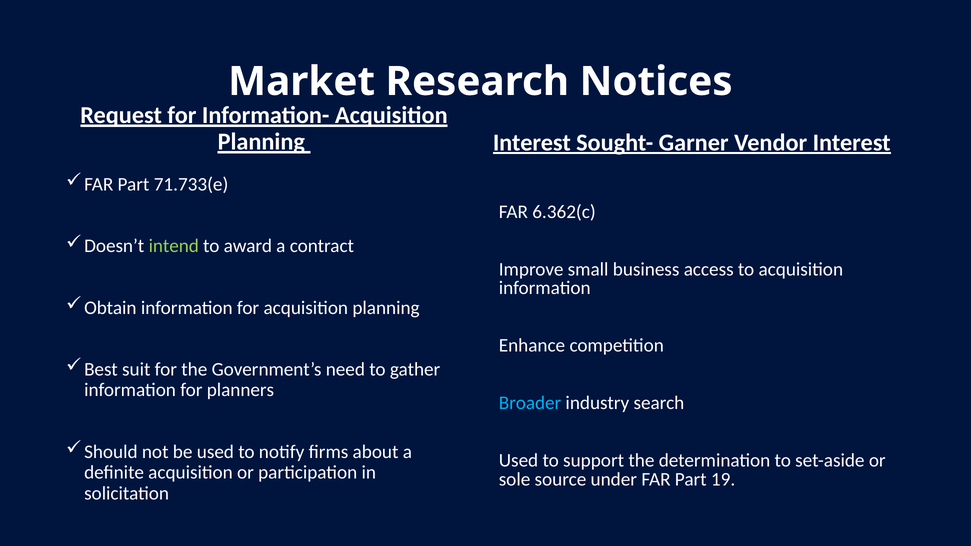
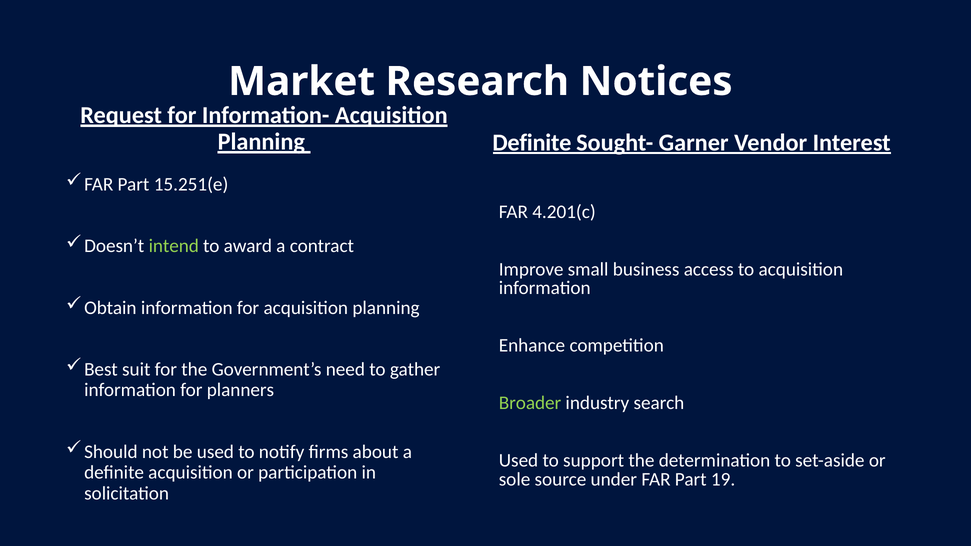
Interest at (532, 143): Interest -> Definite
71.733(e: 71.733(e -> 15.251(e
6.362(c: 6.362(c -> 4.201(c
Broader colour: light blue -> light green
